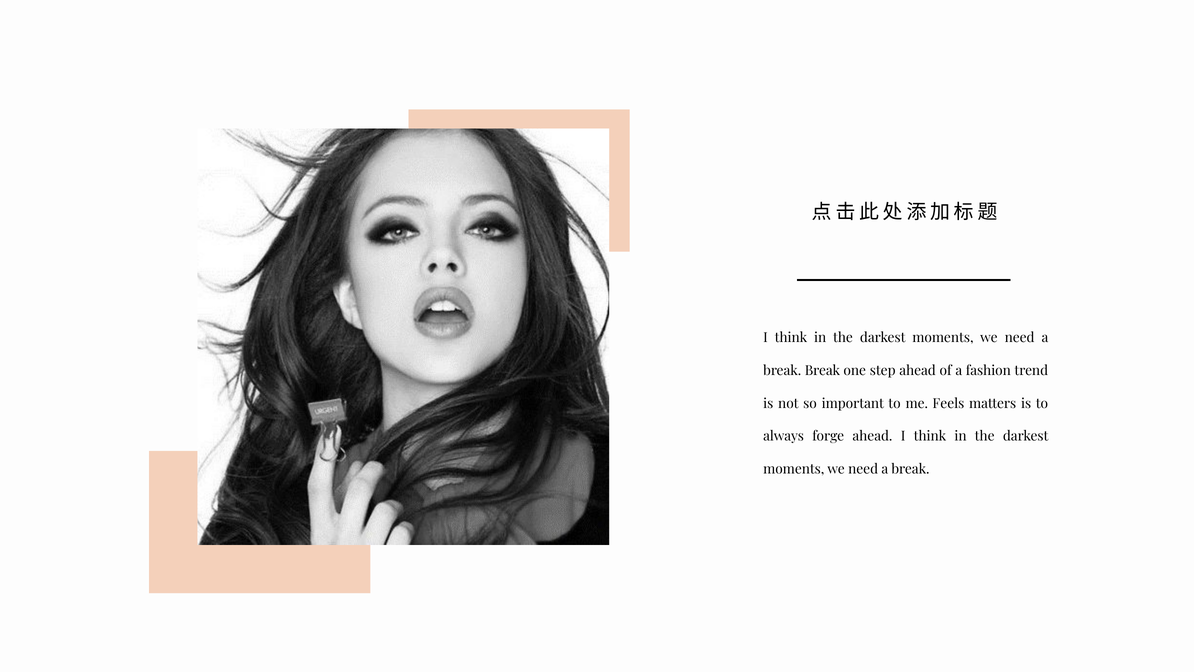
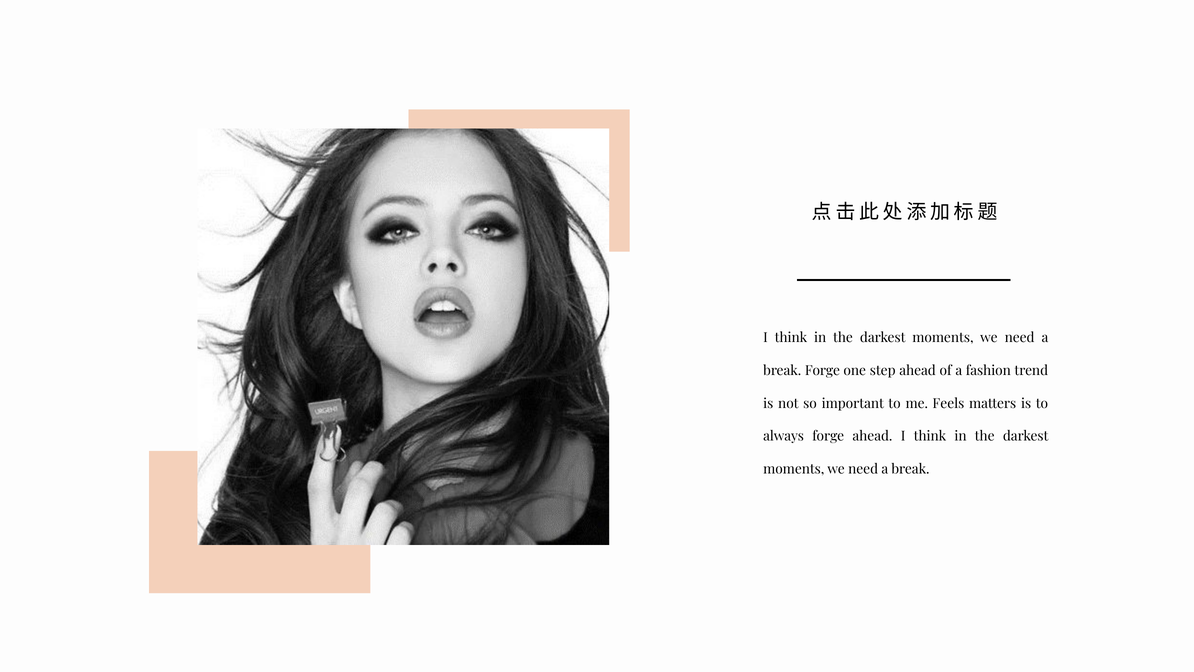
break Break: Break -> Forge
